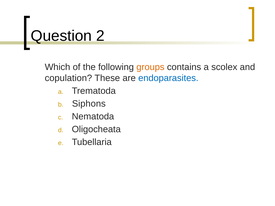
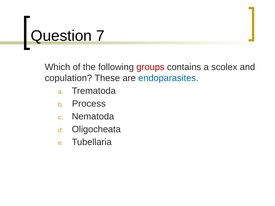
2: 2 -> 7
groups colour: orange -> red
Siphons: Siphons -> Process
